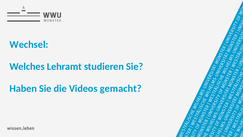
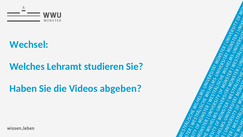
gemacht: gemacht -> abgeben
